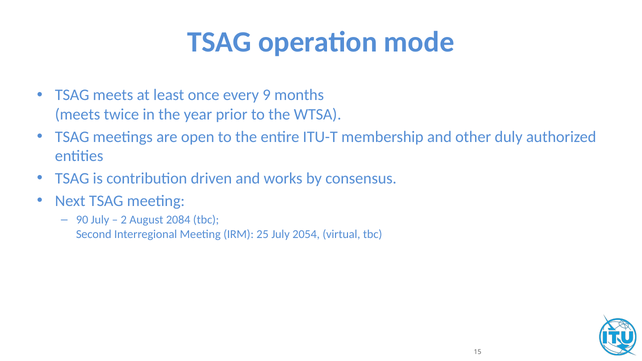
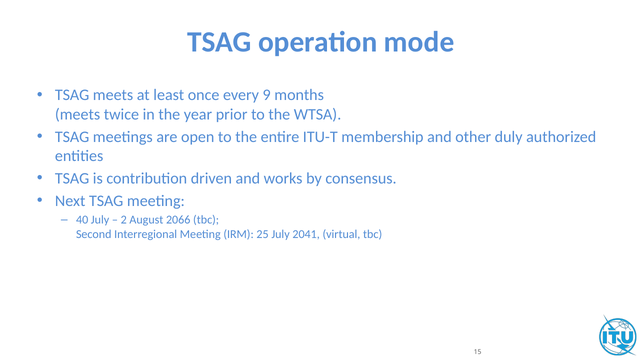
90: 90 -> 40
2084: 2084 -> 2066
2054: 2054 -> 2041
